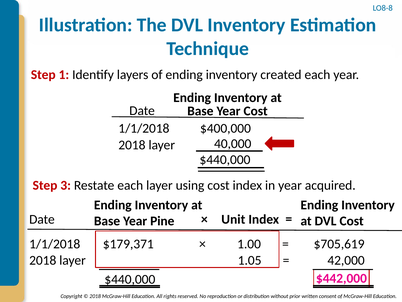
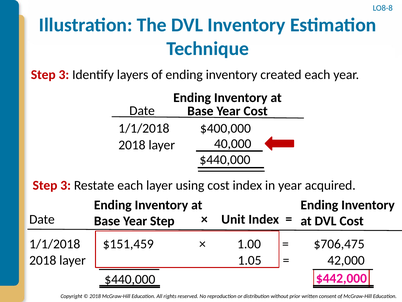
1 at (64, 75): 1 -> 3
Year Pine: Pine -> Step
$179,371: $179,371 -> $151,459
$705,619: $705,619 -> $706,475
